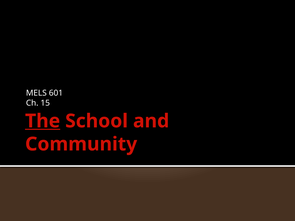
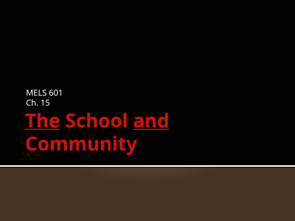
and underline: none -> present
